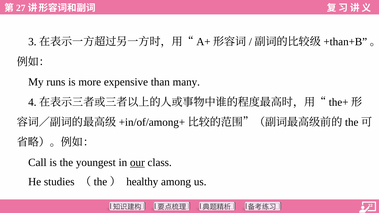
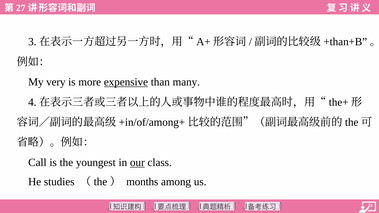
runs: runs -> very
expensive underline: none -> present
healthy: healthy -> months
